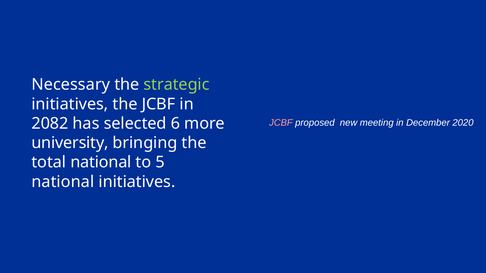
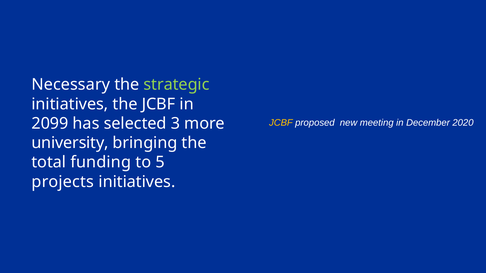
JCBF at (281, 123) colour: pink -> yellow
2082: 2082 -> 2099
6: 6 -> 3
total national: national -> funding
national at (63, 182): national -> projects
